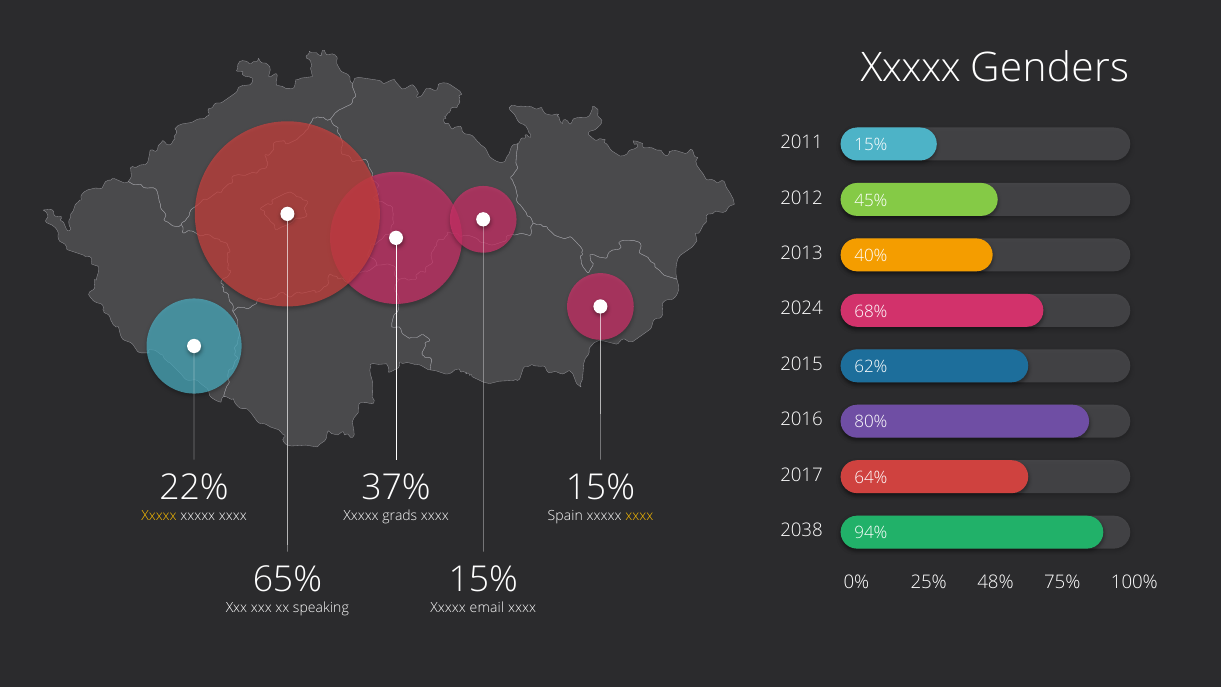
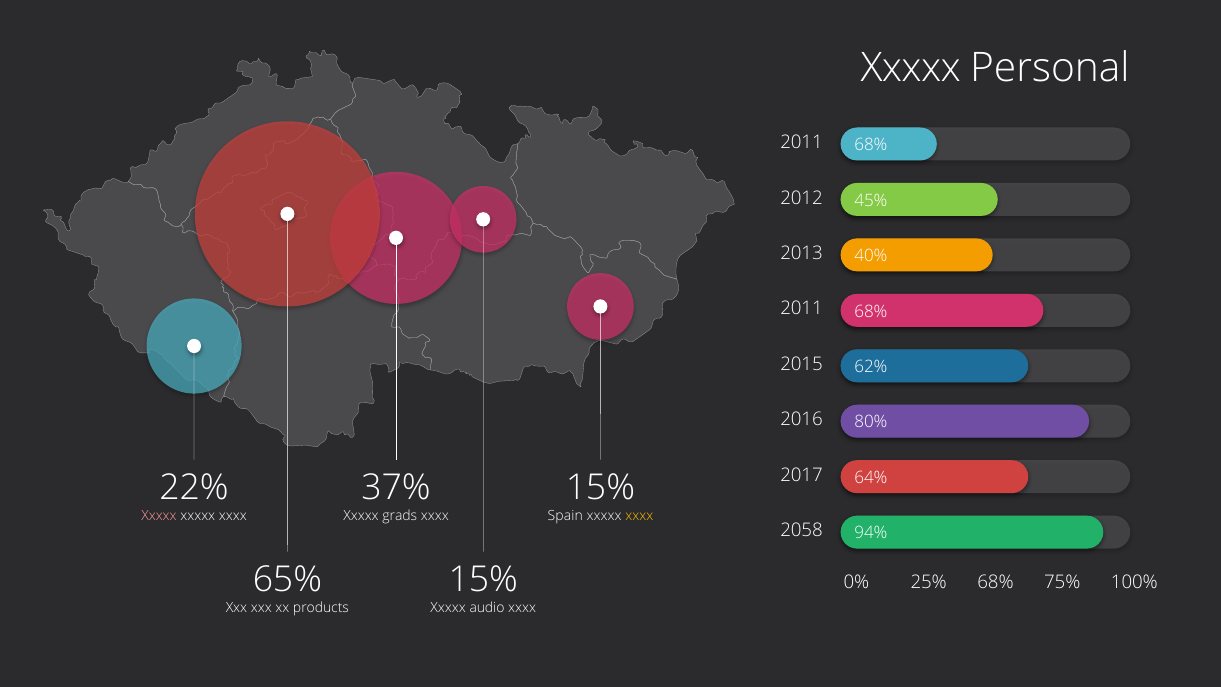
Genders: Genders -> Personal
15% at (871, 145): 15% -> 68%
2024 at (802, 309): 2024 -> 2011
Xxxxx at (159, 516) colour: yellow -> pink
2038: 2038 -> 2058
48% at (995, 582): 48% -> 68%
speaking: speaking -> products
email: email -> audio
